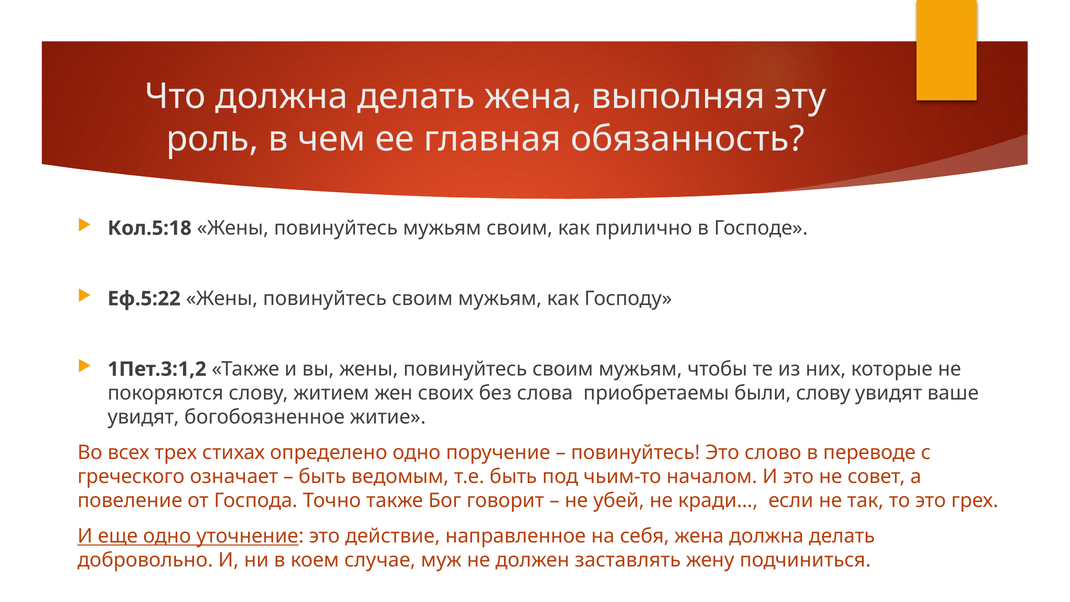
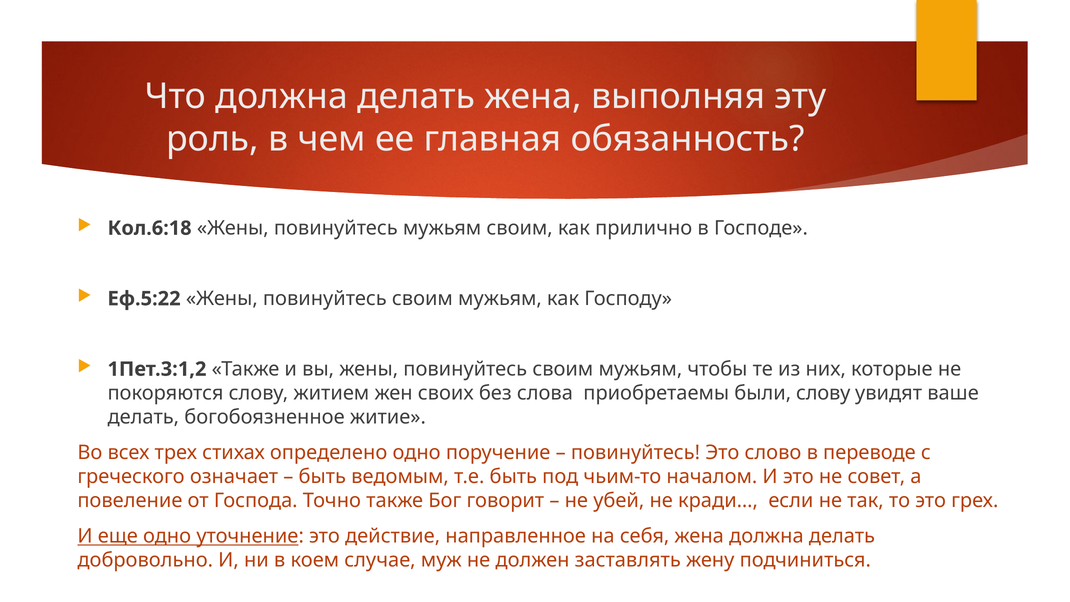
Кол.5:18: Кол.5:18 -> Кол.6:18
увидят at (143, 417): увидят -> делать
